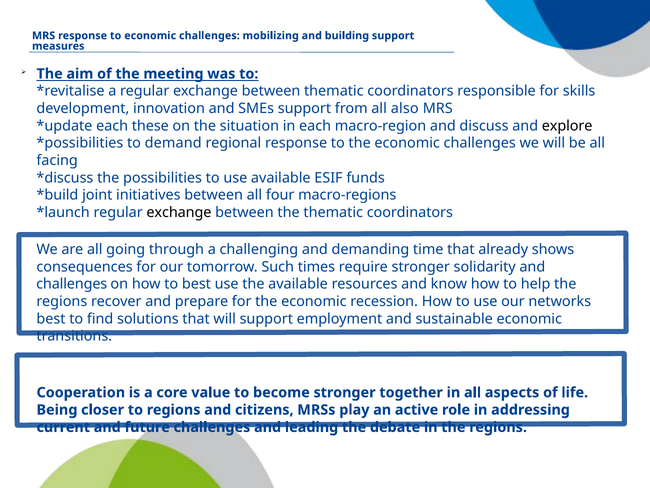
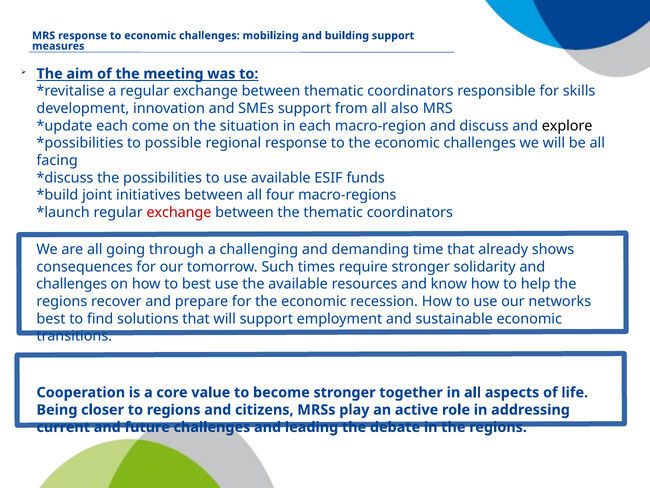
these: these -> come
demand: demand -> possible
exchange at (179, 212) colour: black -> red
